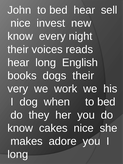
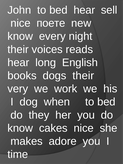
invest: invest -> поете
long at (18, 154): long -> time
